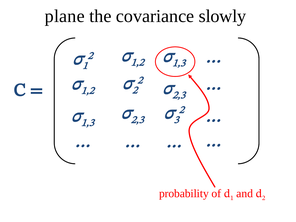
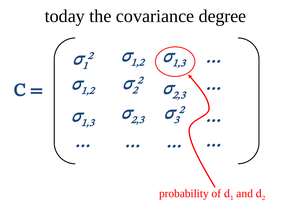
plane: plane -> today
slowly: slowly -> degree
